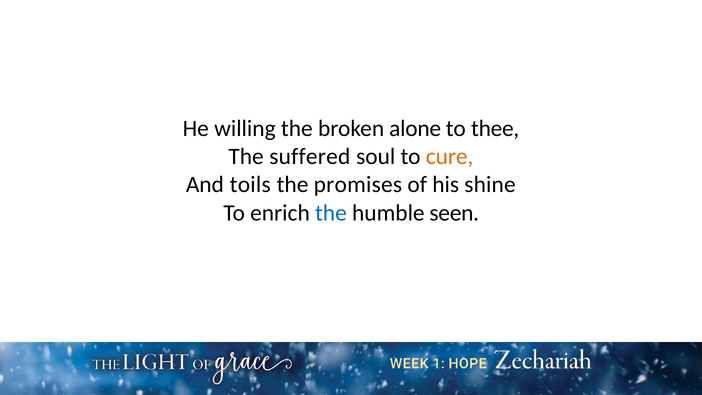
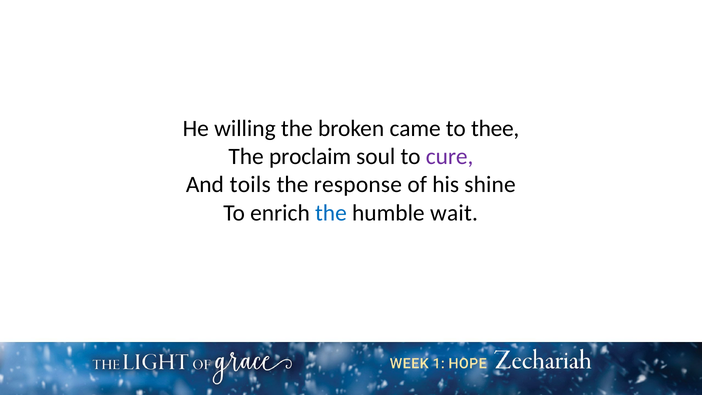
alone: alone -> came
suffered: suffered -> proclaim
cure colour: orange -> purple
promises: promises -> response
seen: seen -> wait
